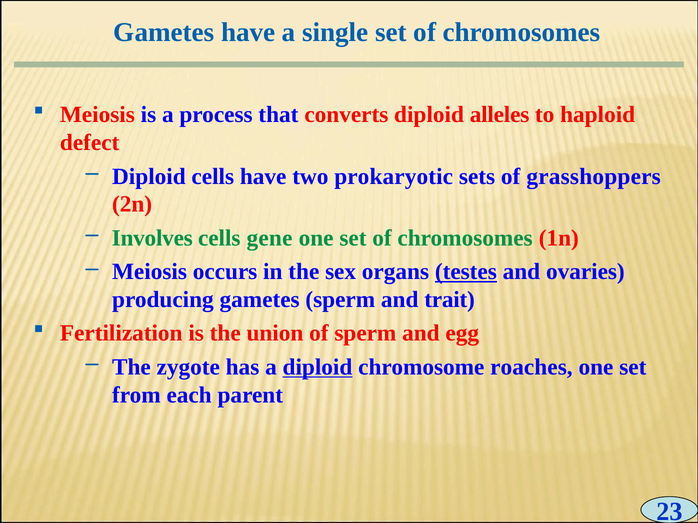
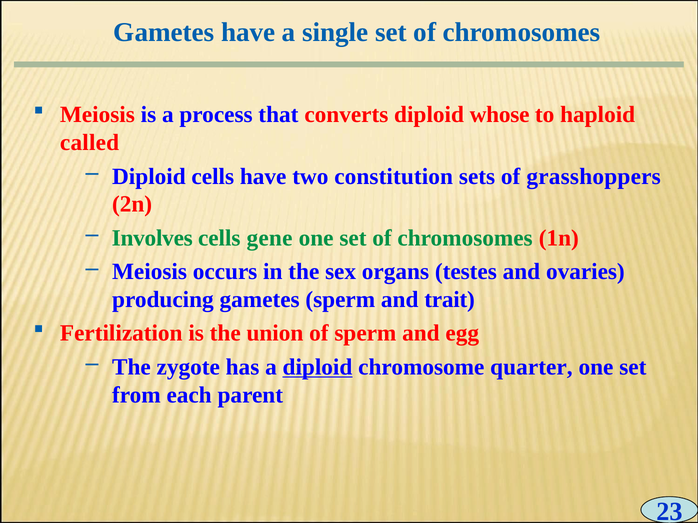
alleles: alleles -> whose
defect: defect -> called
prokaryotic: prokaryotic -> constitution
testes underline: present -> none
roaches: roaches -> quarter
